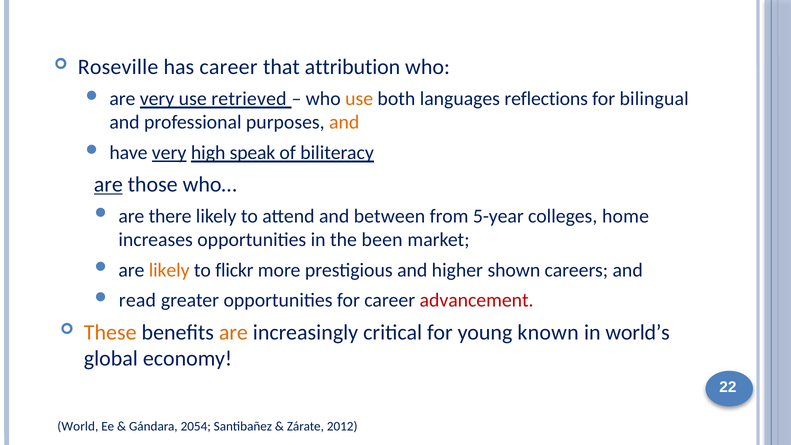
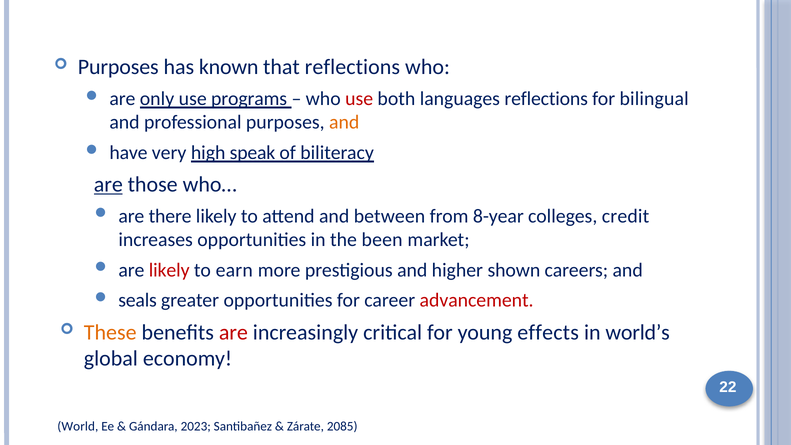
Roseville at (118, 67): Roseville -> Purposes
has career: career -> known
that attribution: attribution -> reflections
are very: very -> only
retrieved: retrieved -> programs
use at (359, 99) colour: orange -> red
very at (169, 153) underline: present -> none
5-year: 5-year -> 8-year
home: home -> credit
likely at (169, 270) colour: orange -> red
flickr: flickr -> earn
read: read -> seals
are at (233, 332) colour: orange -> red
known: known -> effects
2054: 2054 -> 2023
2012: 2012 -> 2085
